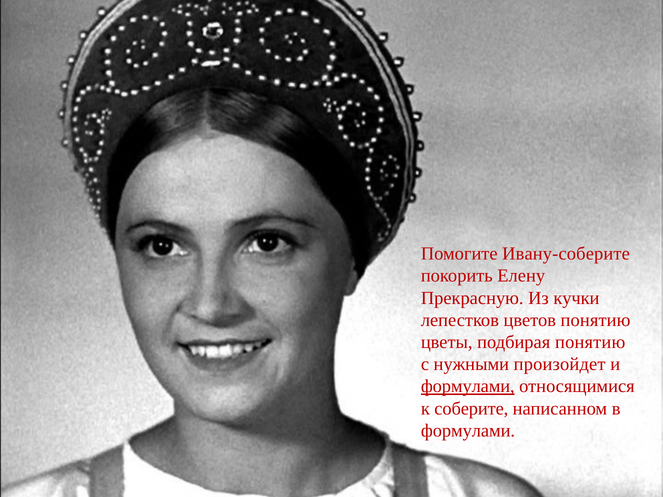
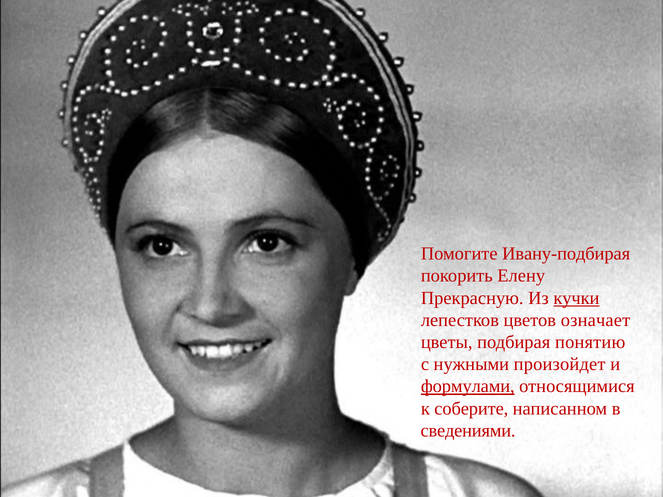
Ивану-соберите: Ивану-соберите -> Ивану-подбирая
кучки underline: none -> present
цветов понятию: понятию -> означает
формулами at (468, 431): формулами -> сведениями
